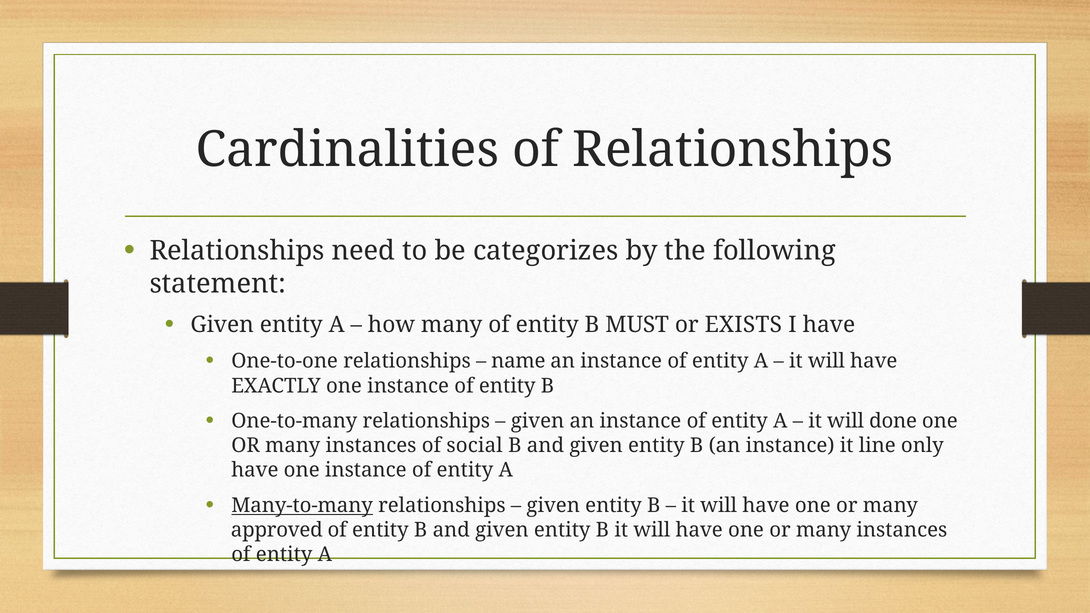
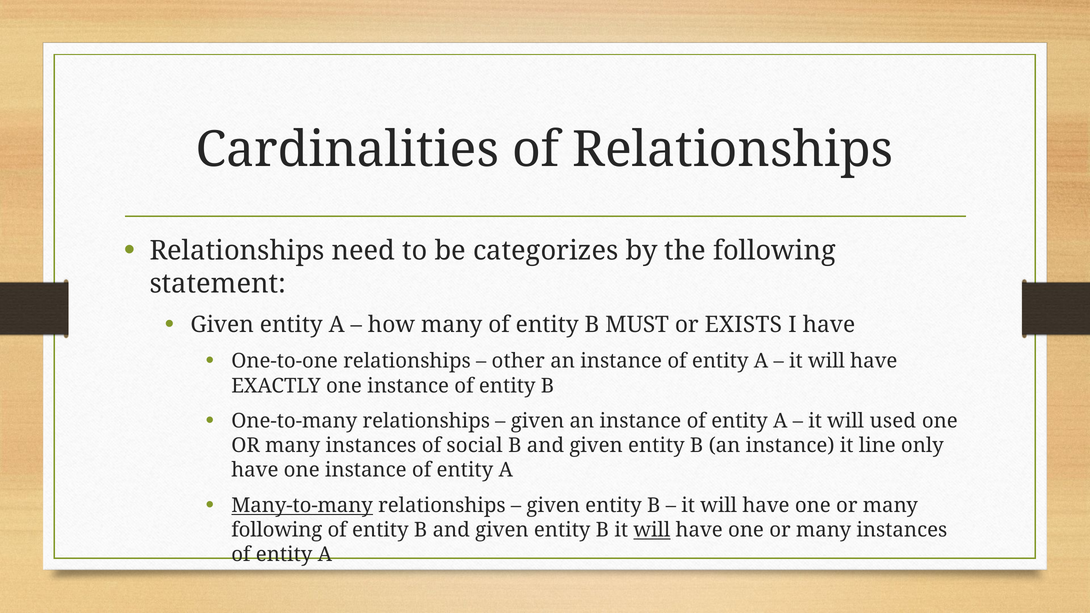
name: name -> other
done: done -> used
approved at (277, 530): approved -> following
will at (652, 530) underline: none -> present
